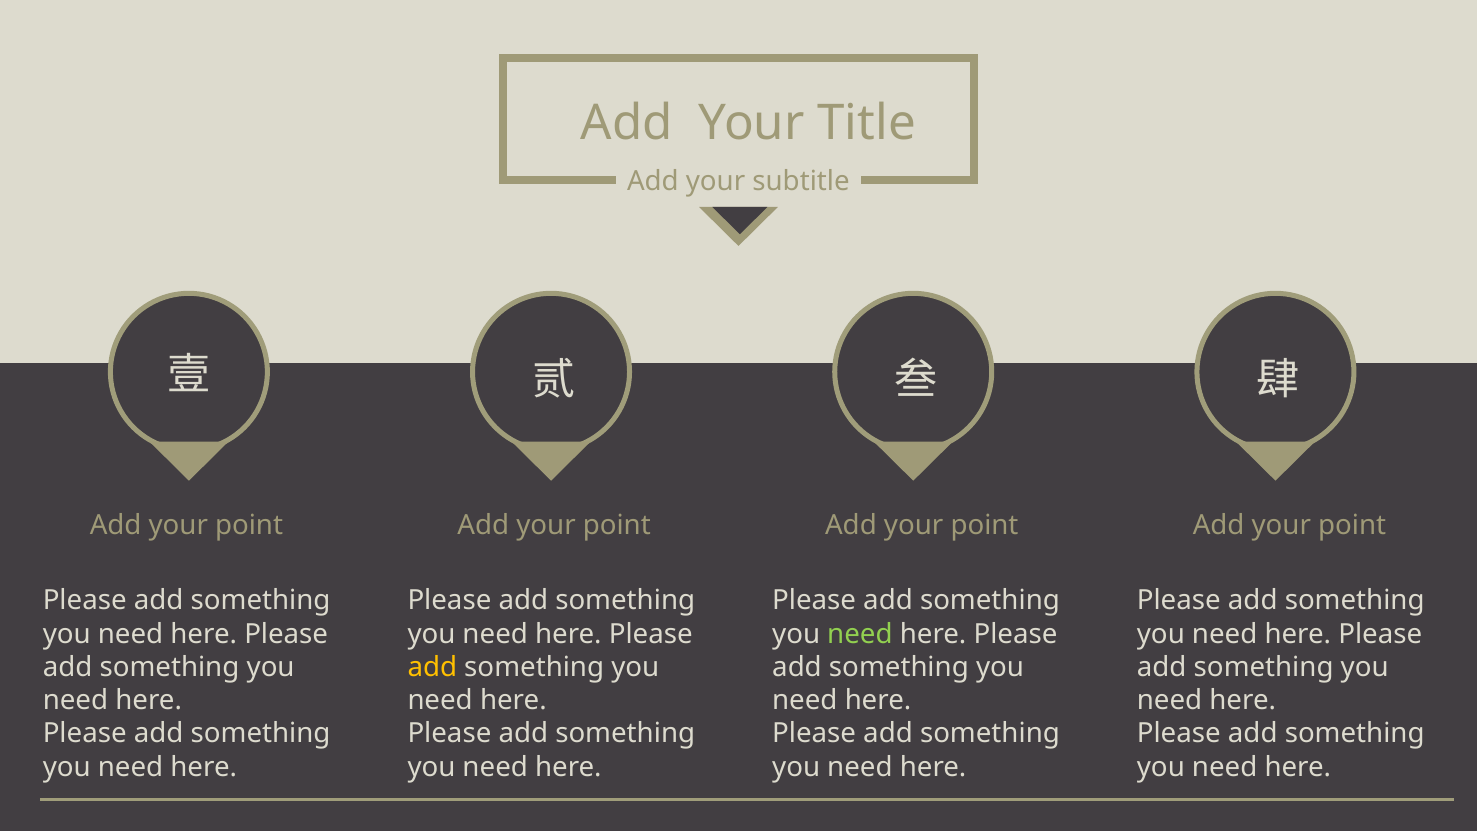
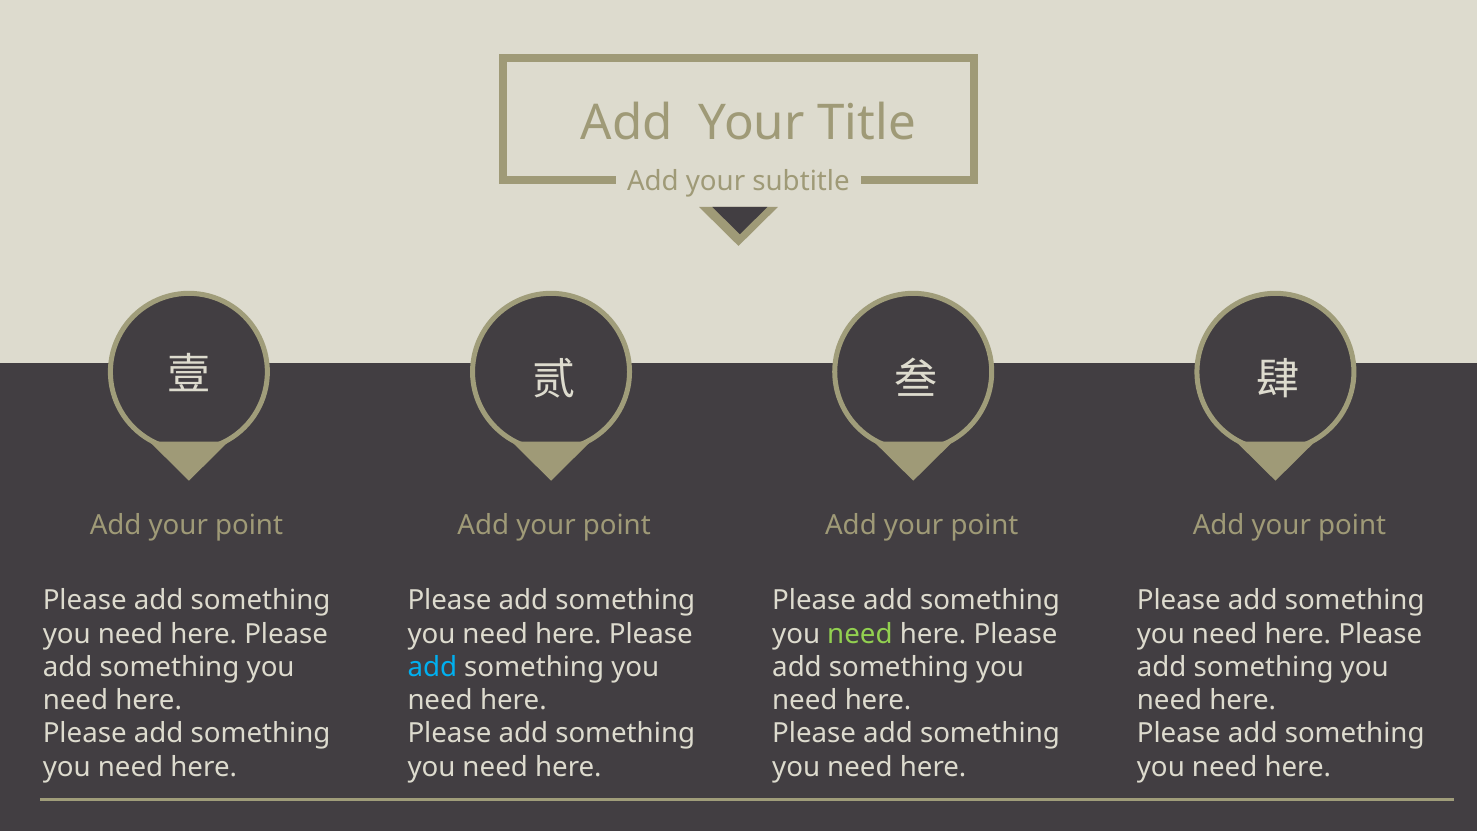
add at (432, 667) colour: yellow -> light blue
